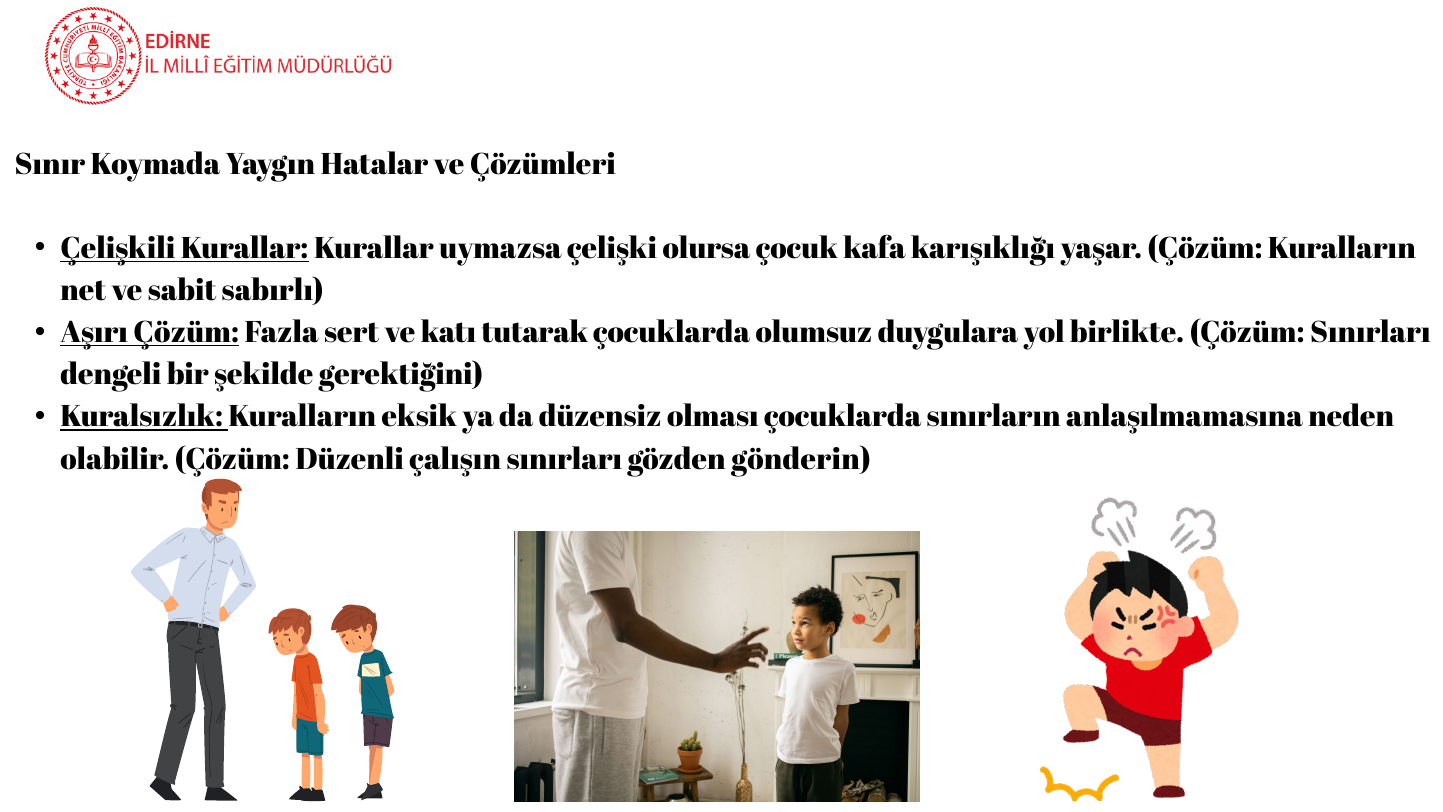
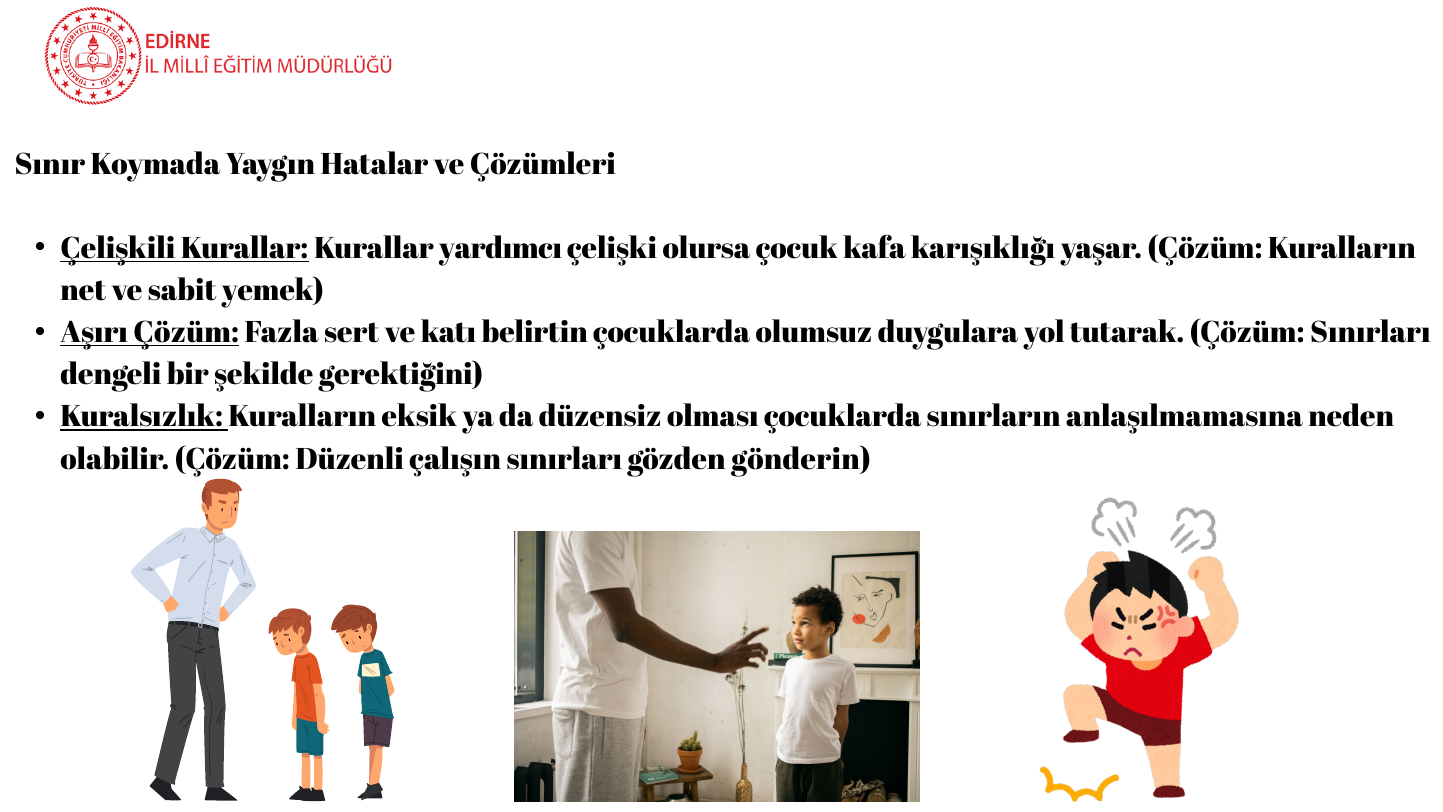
uymazsa: uymazsa -> yardımcı
sabırlı: sabırlı -> yemek
tutarak: tutarak -> belirtin
birlikte: birlikte -> tutarak
